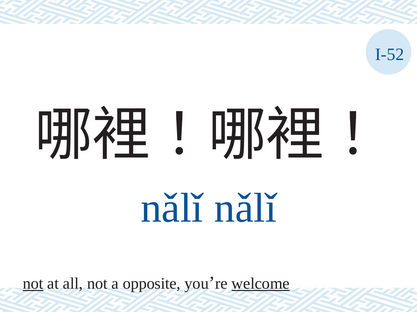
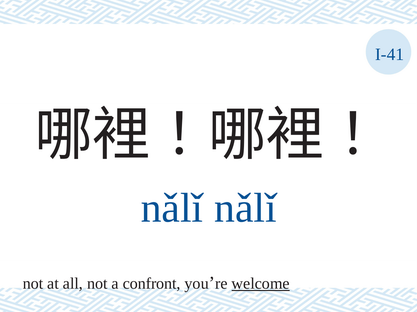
I-52: I-52 -> I-41
not at (33, 284) underline: present -> none
opposite: opposite -> confront
